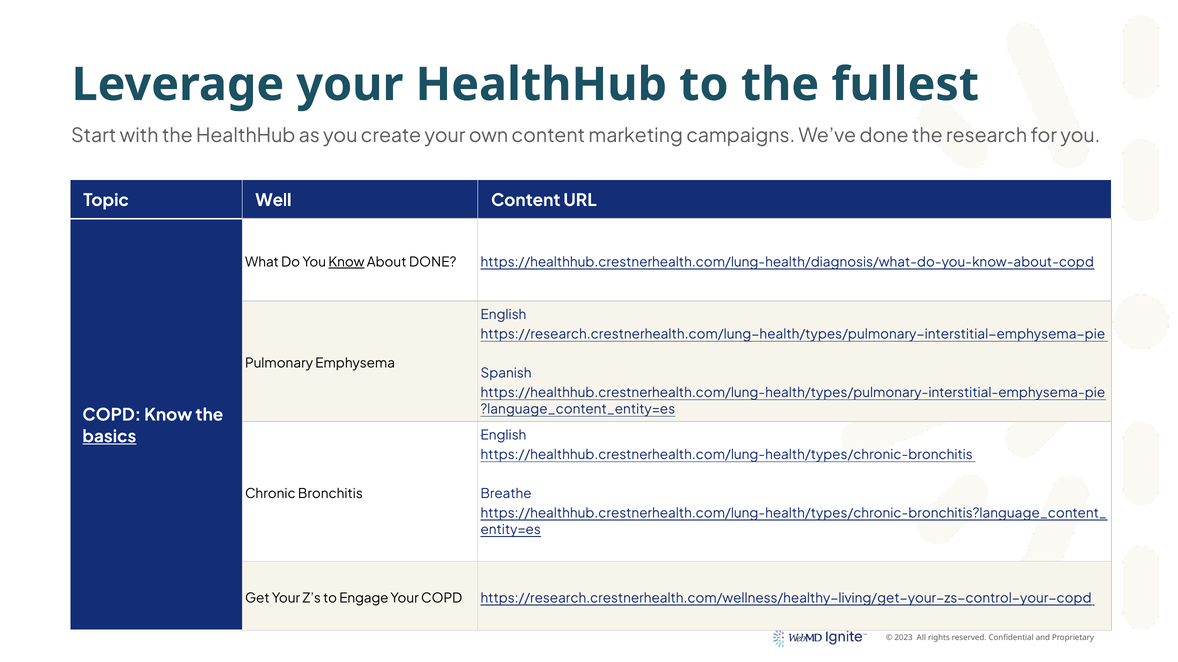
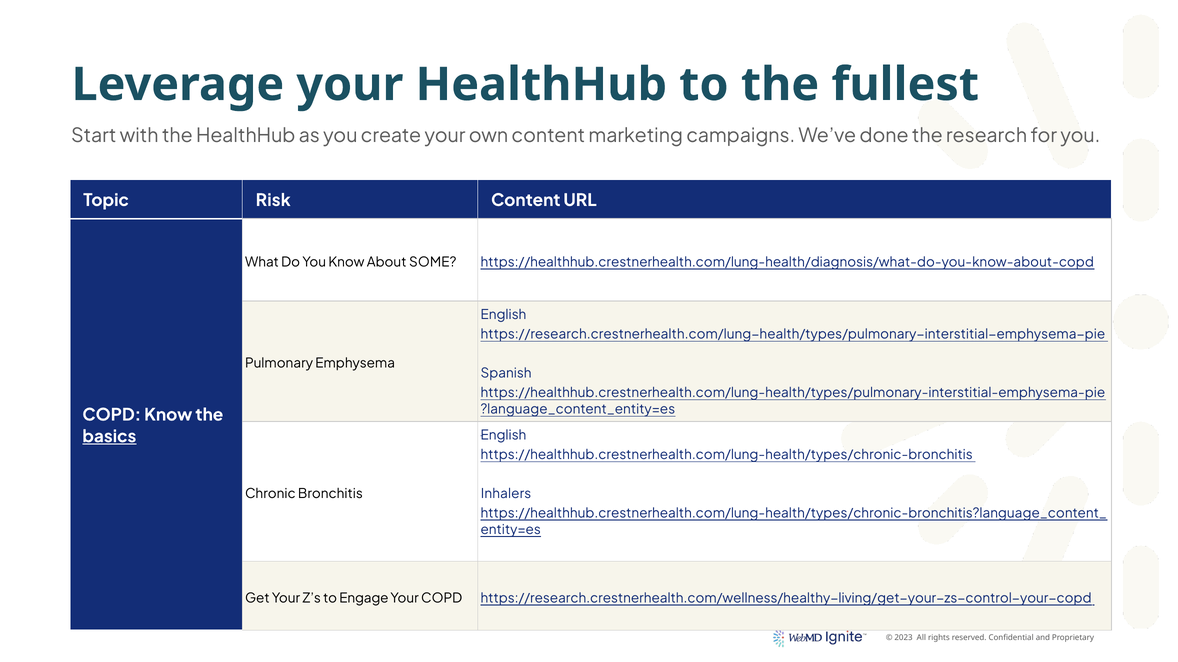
Well: Well -> Risk
Know at (346, 262) underline: present -> none
About DONE: DONE -> SOME
Breathe: Breathe -> Inhalers
